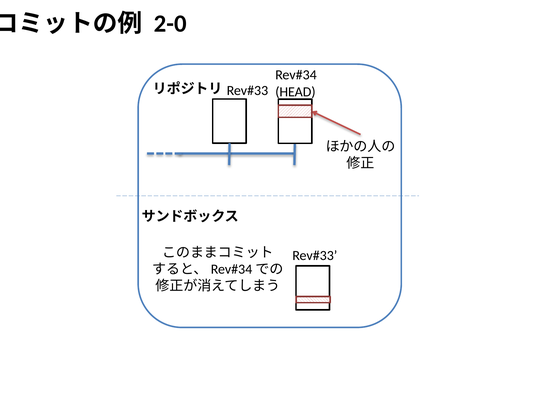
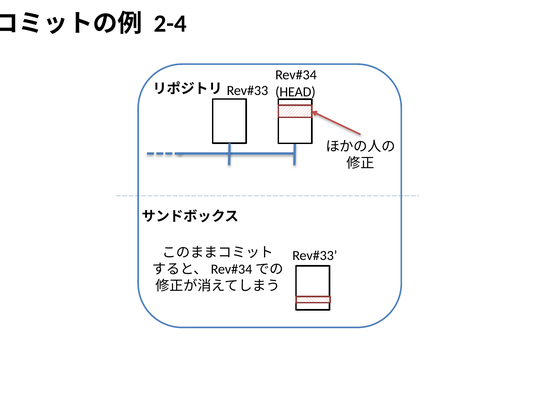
2-0: 2-0 -> 2-4
